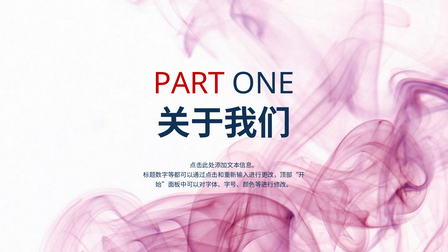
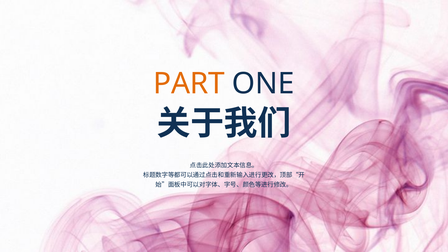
PART colour: red -> orange
